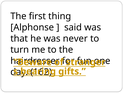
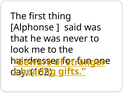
turn: turn -> look
